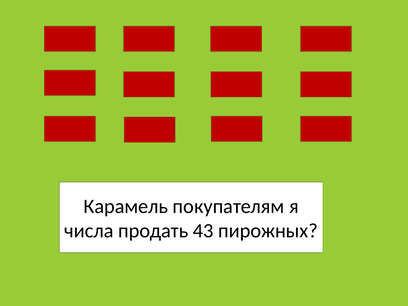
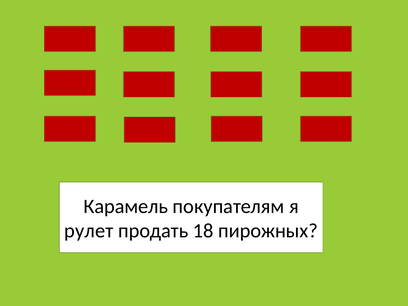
числа: числа -> рулет
43: 43 -> 18
